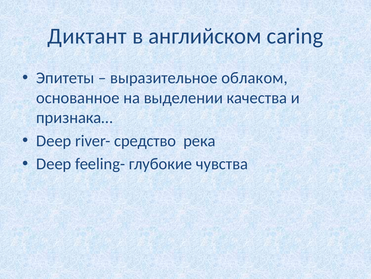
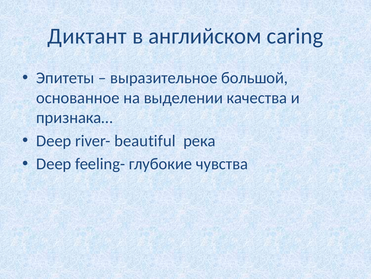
облаком: облаком -> большой
средство: средство -> beautiful
